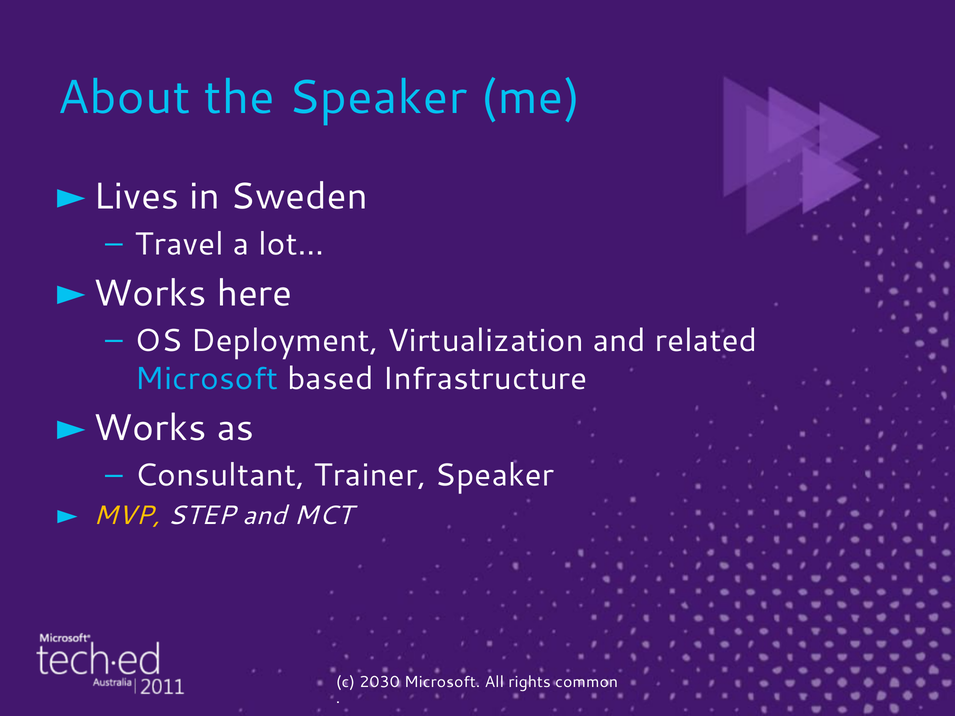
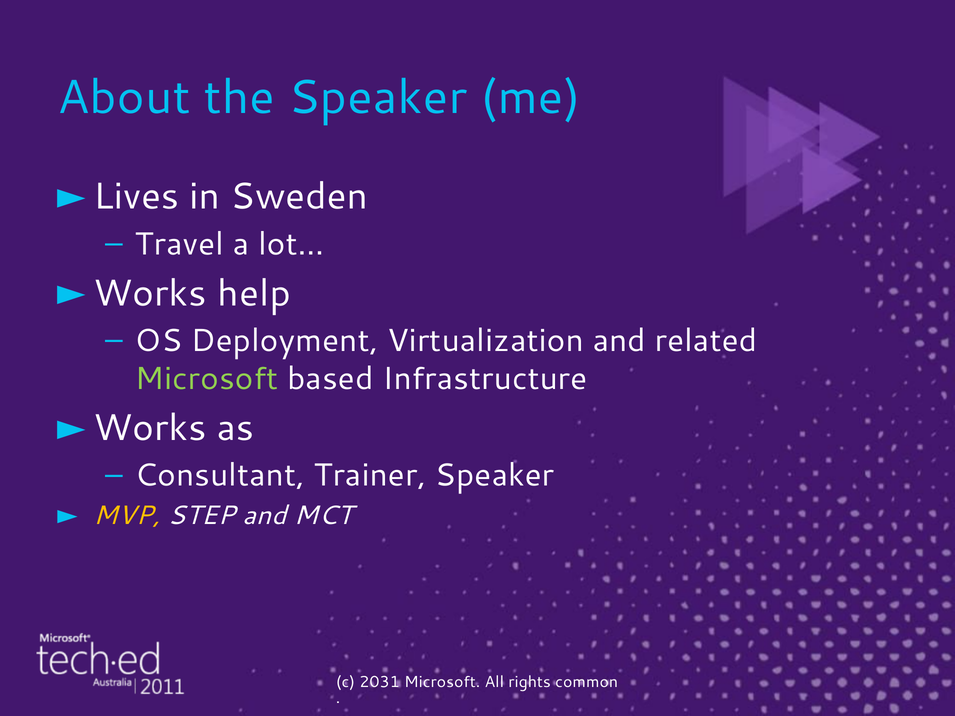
here: here -> help
Microsoft at (207, 379) colour: light blue -> light green
2030: 2030 -> 2031
